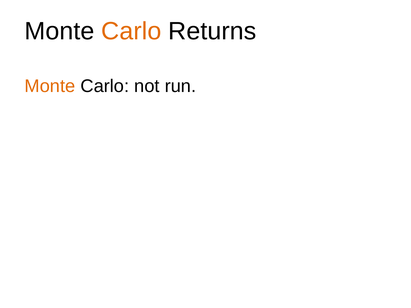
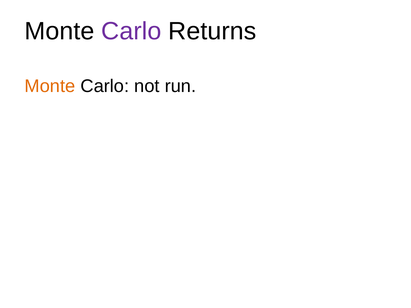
Carlo at (131, 31) colour: orange -> purple
